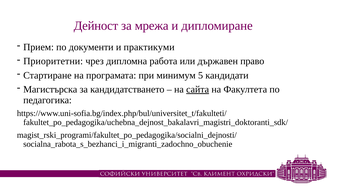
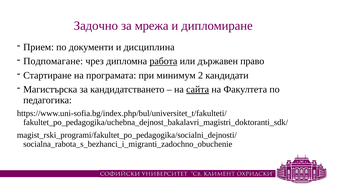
Дейност: Дейност -> Задочно
практикуми: практикуми -> дисциплина
Приоритетни: Приоритетни -> Подпомагане
работа underline: none -> present
5: 5 -> 2
